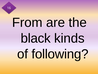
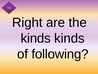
From: From -> Right
black at (36, 38): black -> kinds
